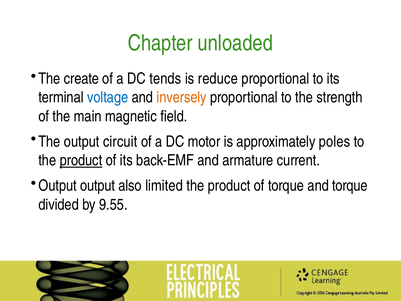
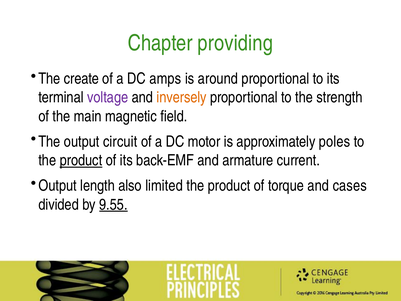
unloaded: unloaded -> providing
tends: tends -> amps
reduce: reduce -> around
voltage colour: blue -> purple
Output output: output -> length
and torque: torque -> cases
9.55 underline: none -> present
